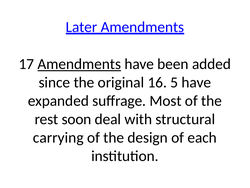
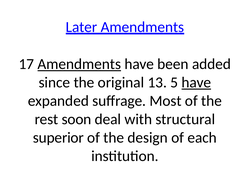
16: 16 -> 13
have at (196, 82) underline: none -> present
carrying: carrying -> superior
